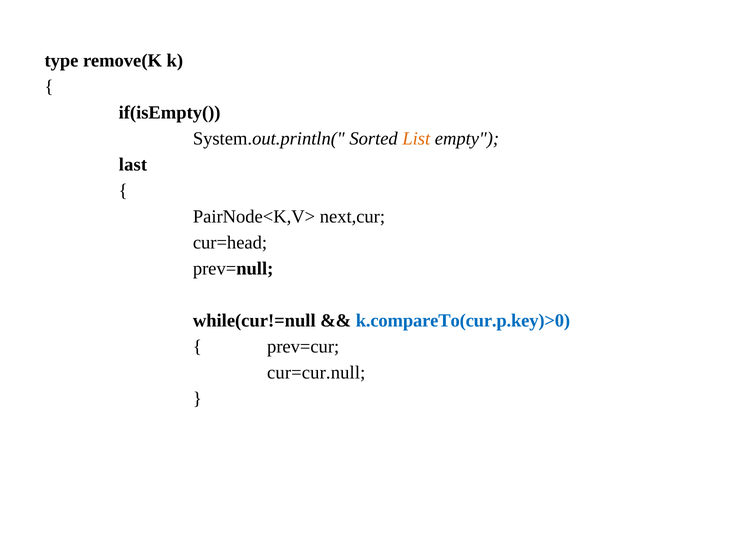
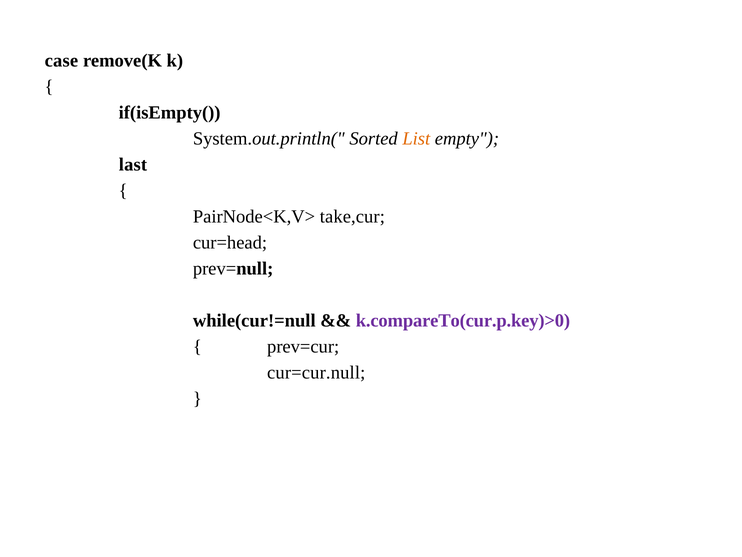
type: type -> case
next,cur: next,cur -> take,cur
k.compareTo(cur.p.key)>0 colour: blue -> purple
